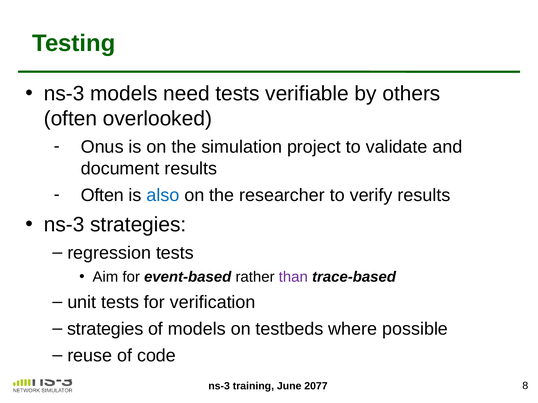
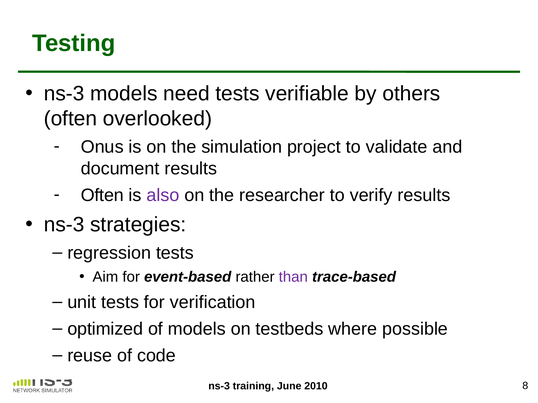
also colour: blue -> purple
strategies at (105, 329): strategies -> optimized
2077: 2077 -> 2010
